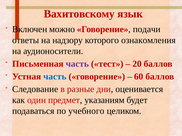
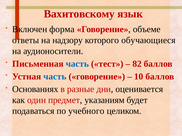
можно: можно -> форма
подачи: подачи -> объеме
ознакомления: ознакомления -> обучающиеся
часть at (77, 64) colour: purple -> blue
20: 20 -> 82
60: 60 -> 10
Следование: Следование -> Основаниях
